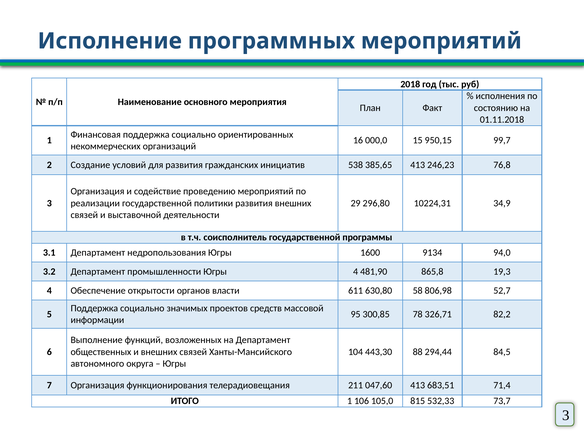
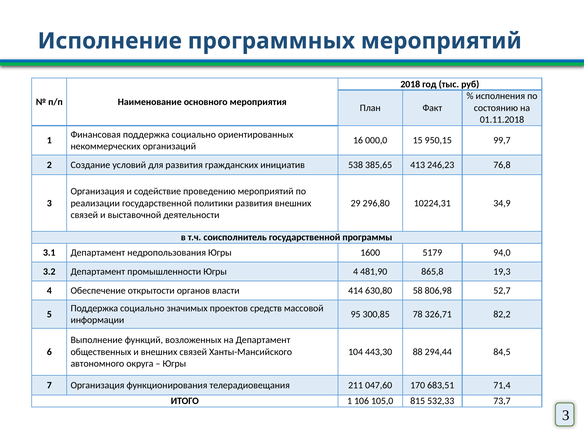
9134: 9134 -> 5179
611: 611 -> 414
047,60 413: 413 -> 170
